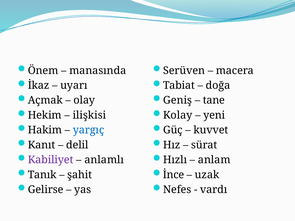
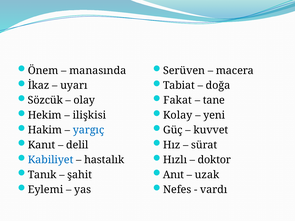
Açmak: Açmak -> Sözcük
Geniş: Geniş -> Fakat
Kabiliyet colour: purple -> blue
anlamlı: anlamlı -> hastalık
anlam: anlam -> doktor
İnce: İnce -> Anıt
Gelirse: Gelirse -> Eylemi
